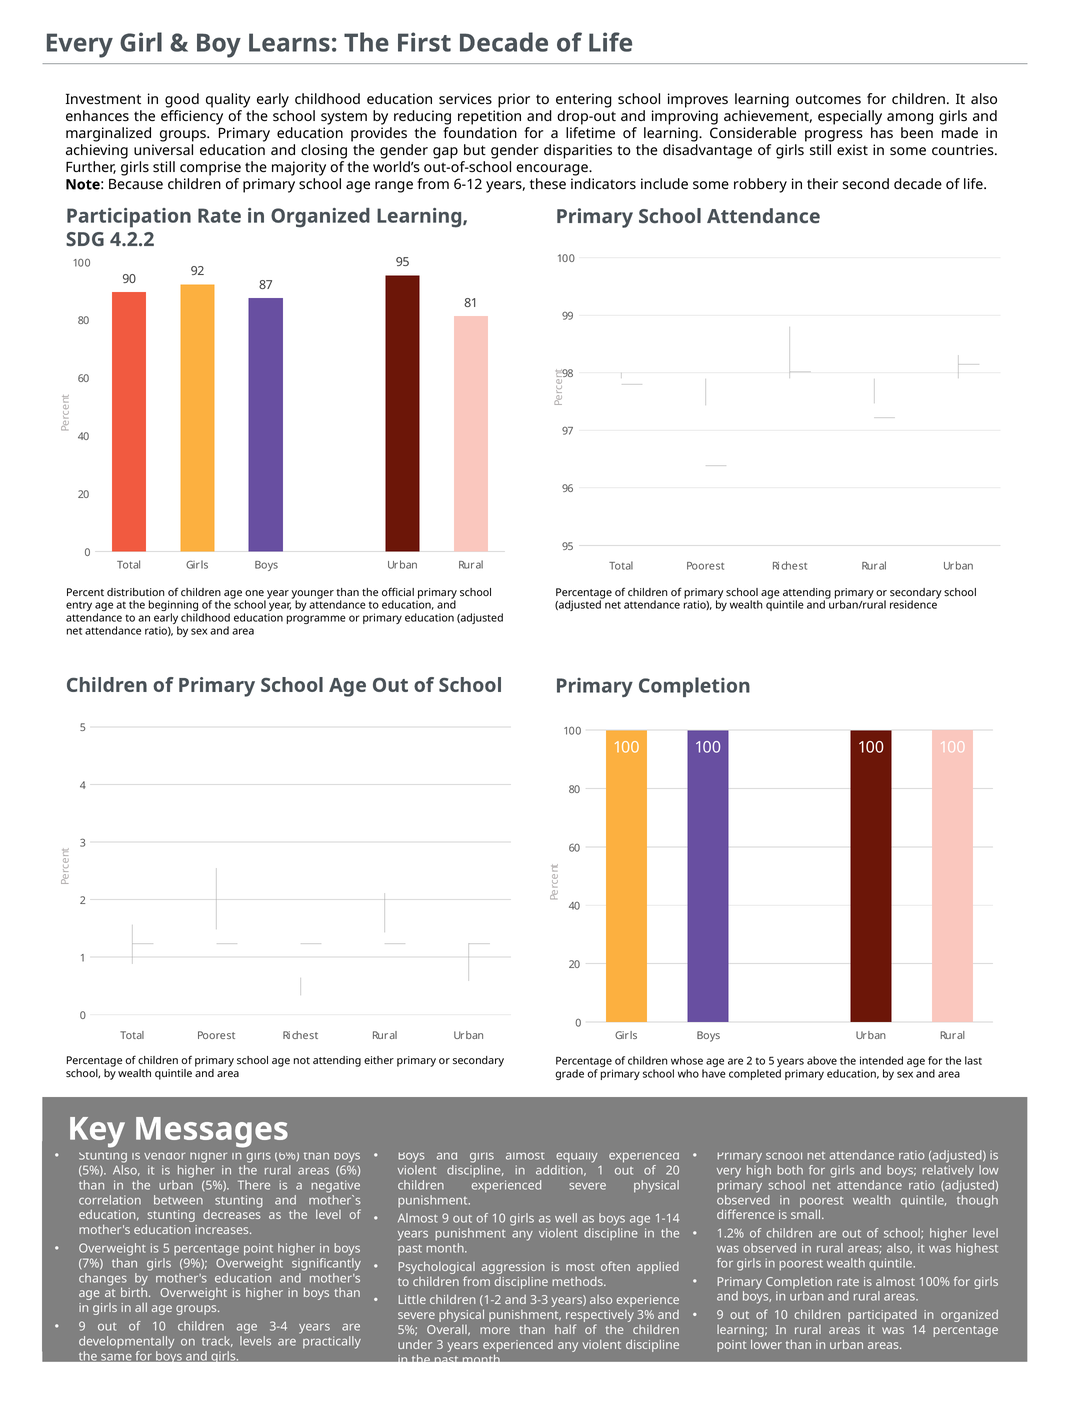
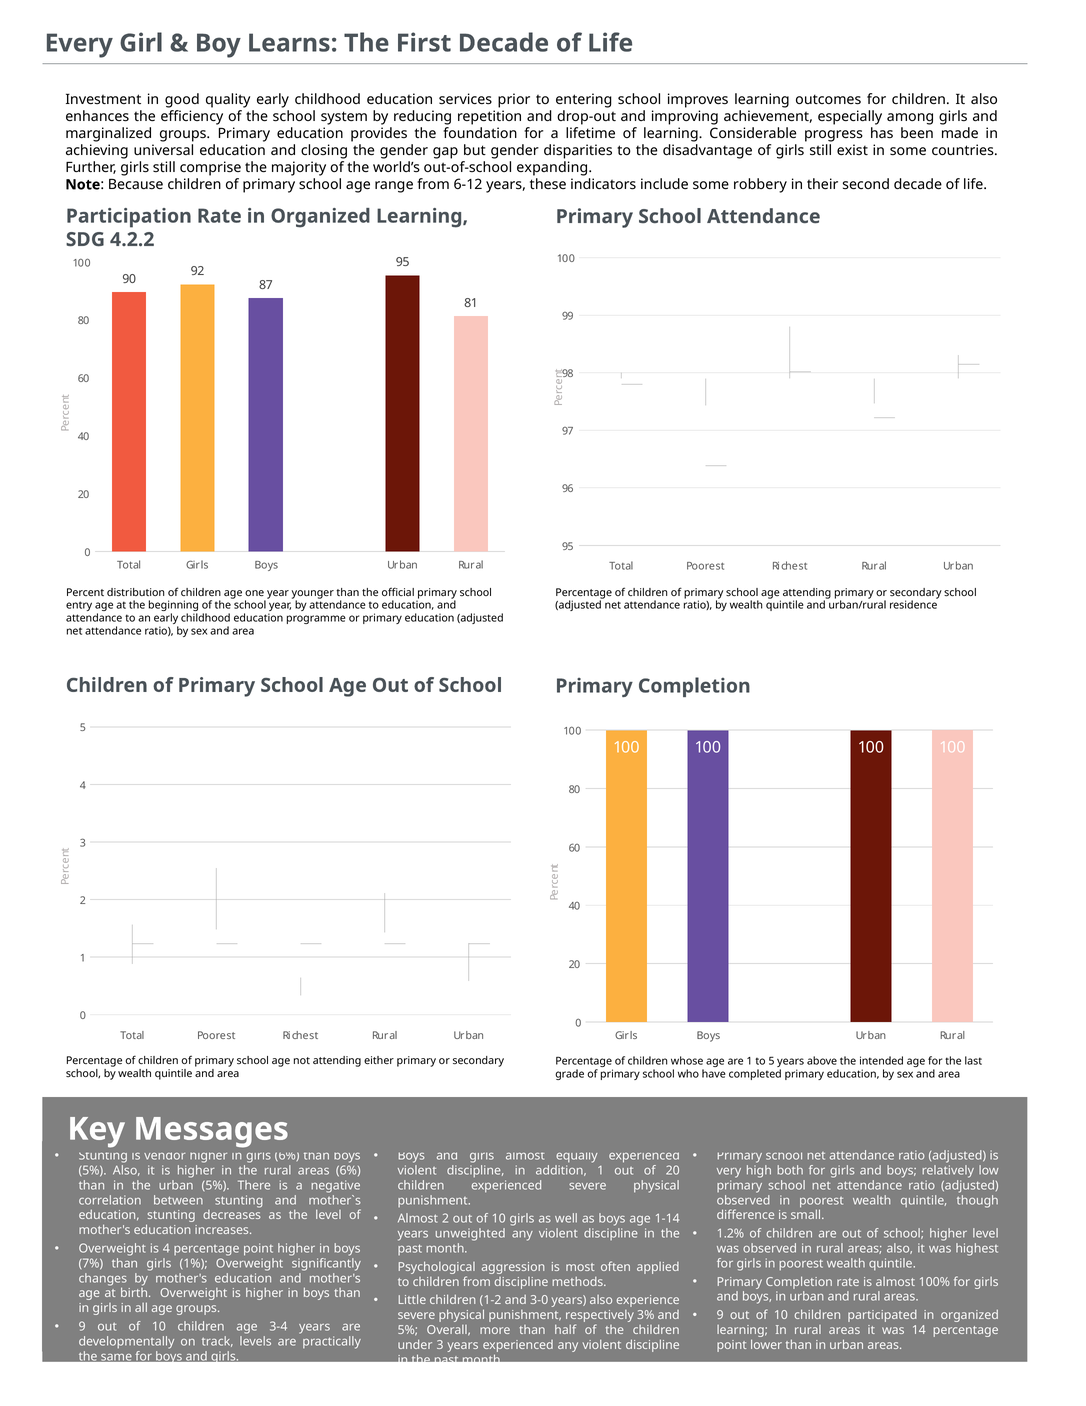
encourage: encourage -> expanding
are 2: 2 -> 1
Almost 9: 9 -> 2
years punishment: punishment -> unweighted
is 5: 5 -> 4
9%: 9% -> 1%
3-3: 3-3 -> 3-0
